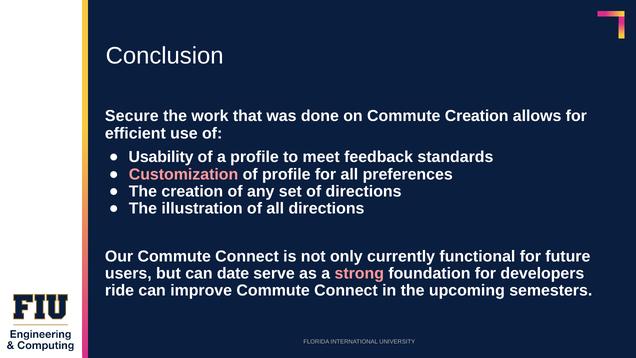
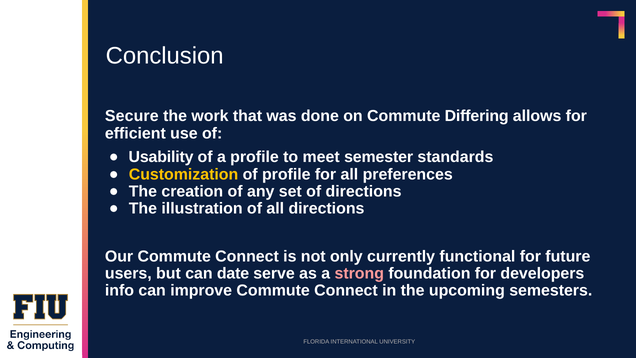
Commute Creation: Creation -> Differing
feedback: feedback -> semester
Customization colour: pink -> yellow
ride: ride -> info
